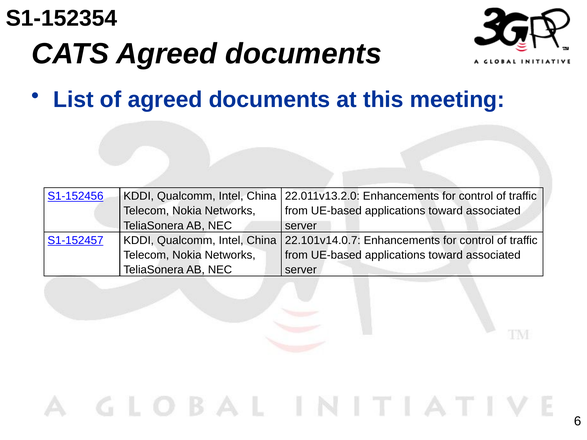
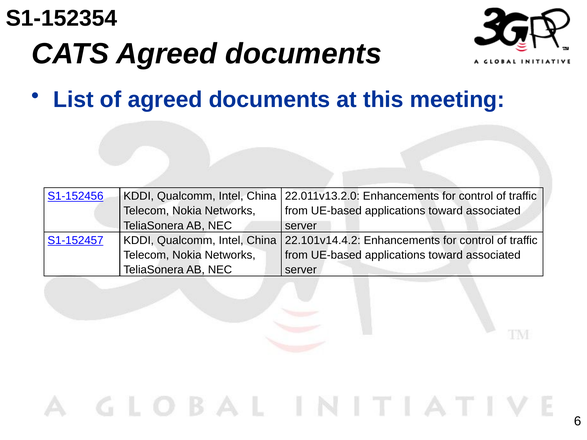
22.101v14.0.7: 22.101v14.0.7 -> 22.101v14.4.2
